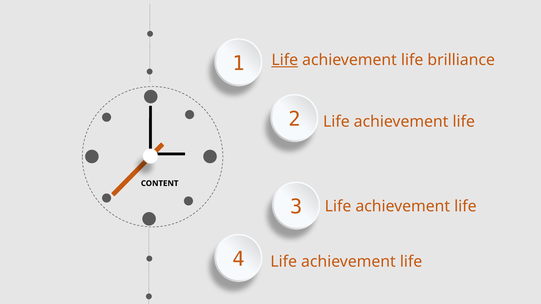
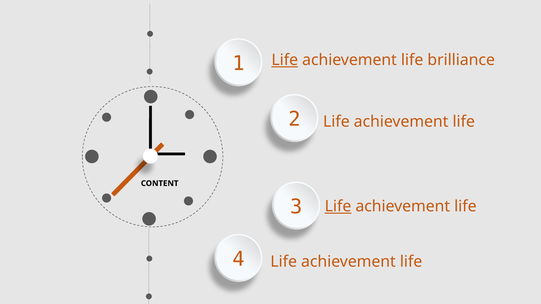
Life at (338, 207) underline: none -> present
